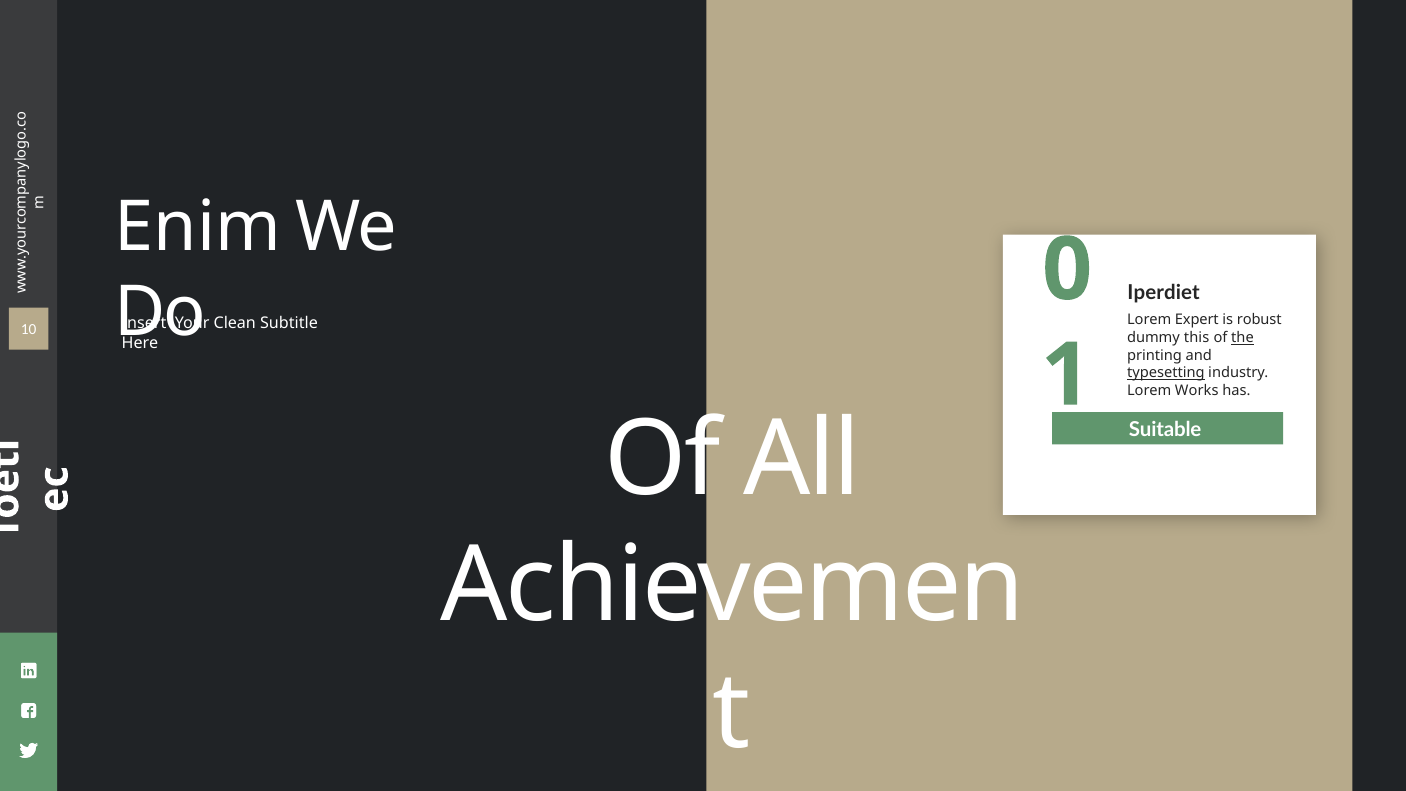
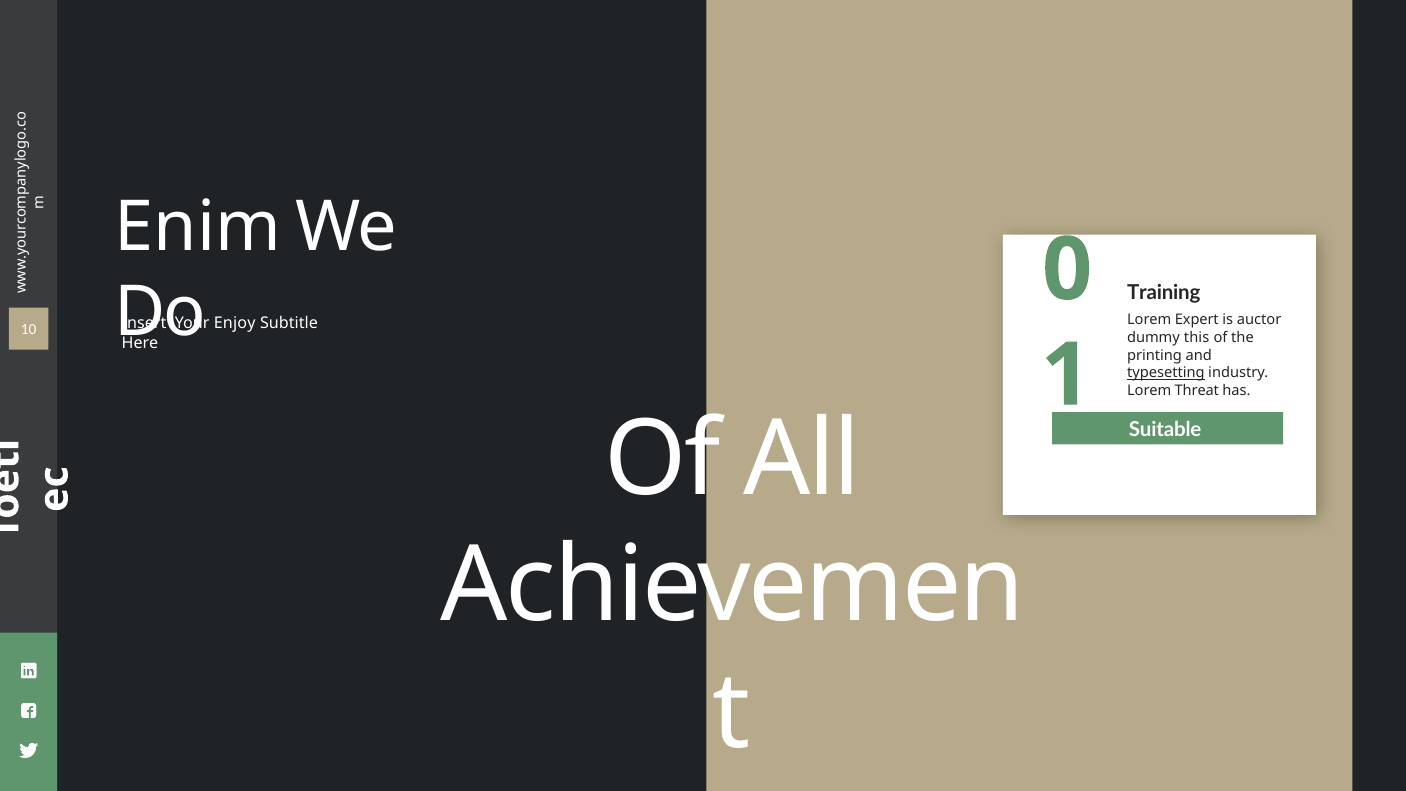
Iperdiet: Iperdiet -> Training
robust: robust -> auctor
Clean: Clean -> Enjoy
the underline: present -> none
Works: Works -> Threat
